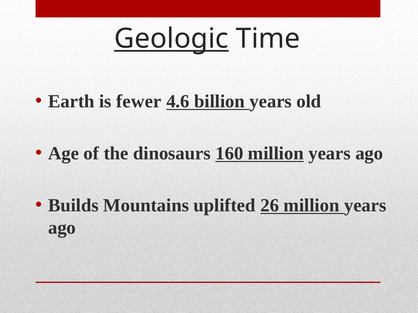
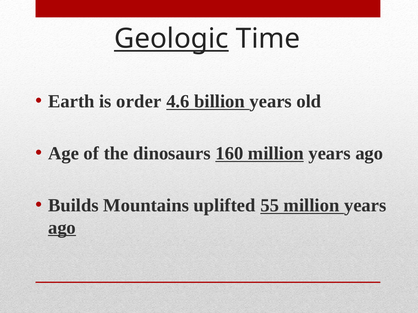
fewer: fewer -> order
26: 26 -> 55
ago at (62, 228) underline: none -> present
